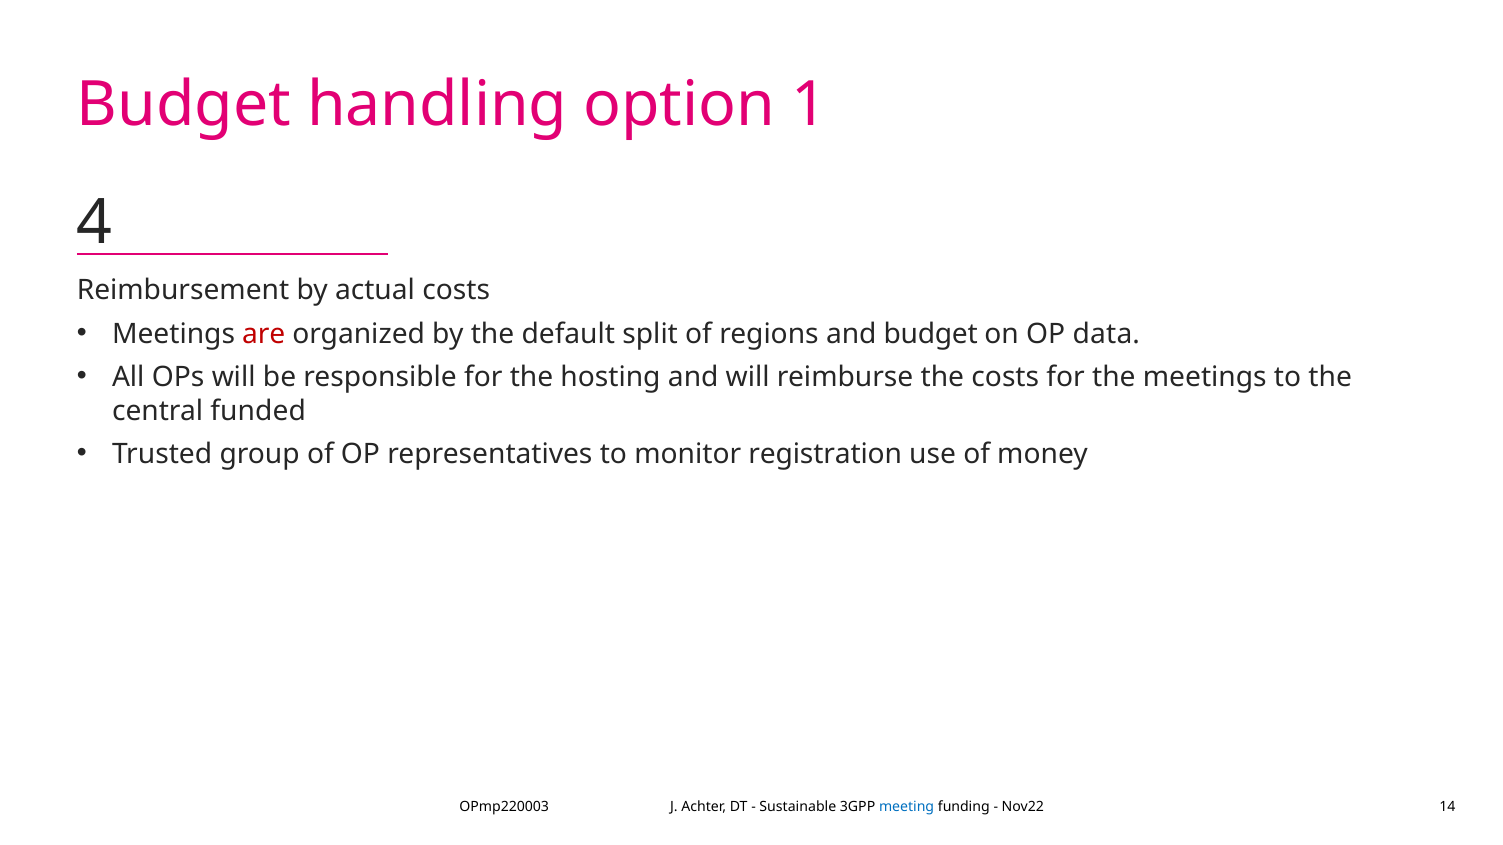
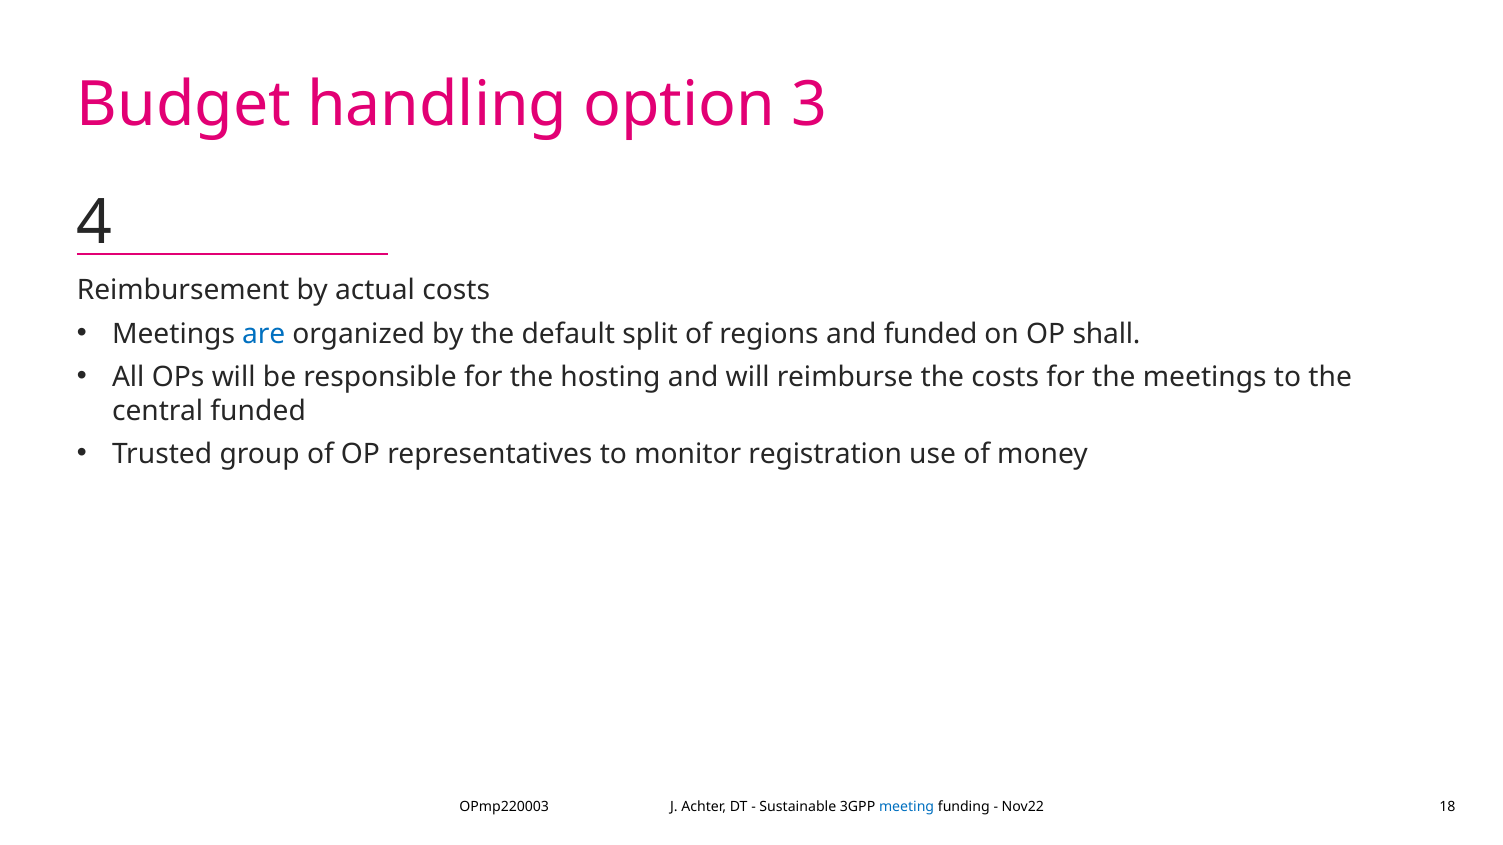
1: 1 -> 3
are colour: red -> blue
and budget: budget -> funded
data: data -> shall
14: 14 -> 18
